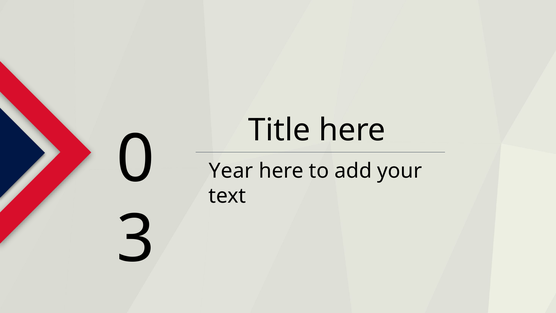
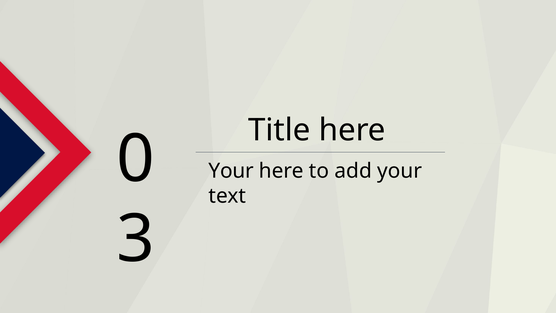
Year at (231, 171): Year -> Your
